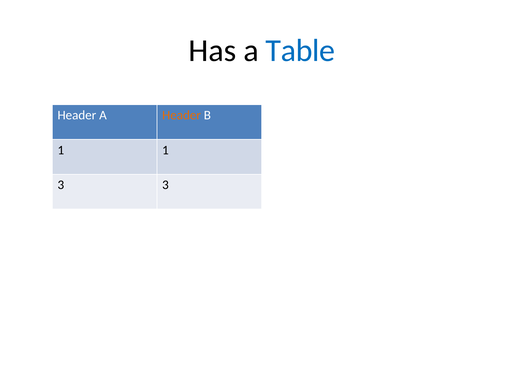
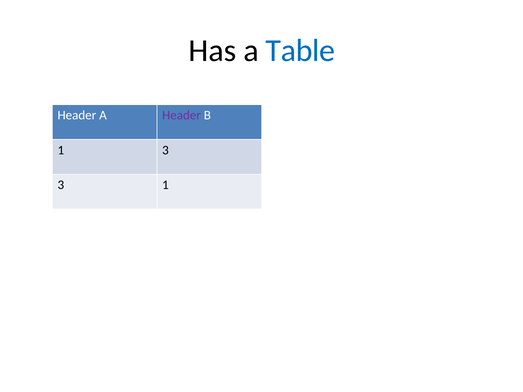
Header at (182, 115) colour: orange -> purple
1 1: 1 -> 3
3 3: 3 -> 1
